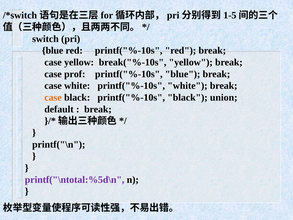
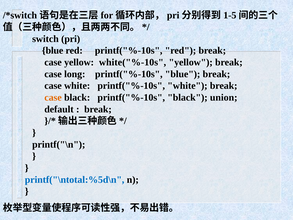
break("%-10s: break("%-10s -> white("%-10s
prof: prof -> long
printf("\ntotal:%5d\n colour: purple -> blue
